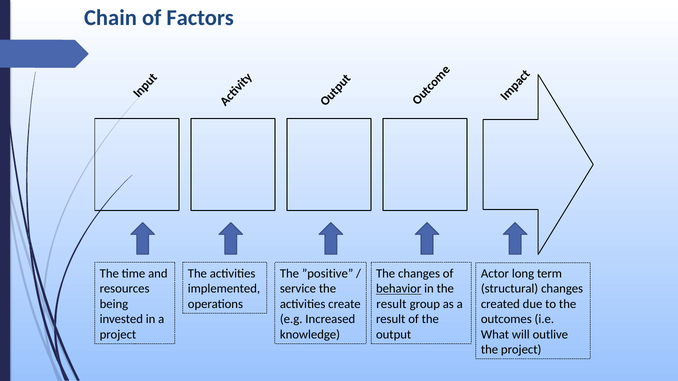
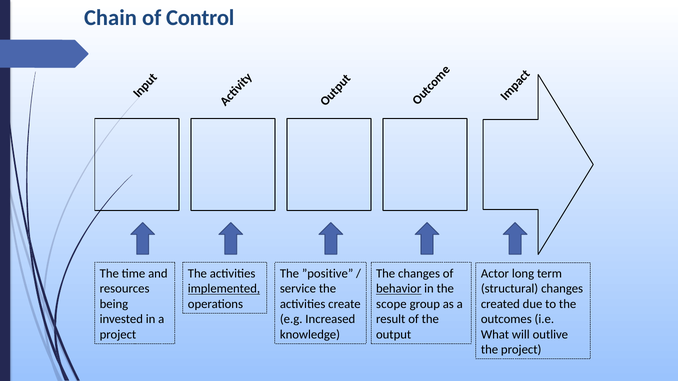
Factors: Factors -> Control
implemented underline: none -> present
result at (391, 304): result -> scope
